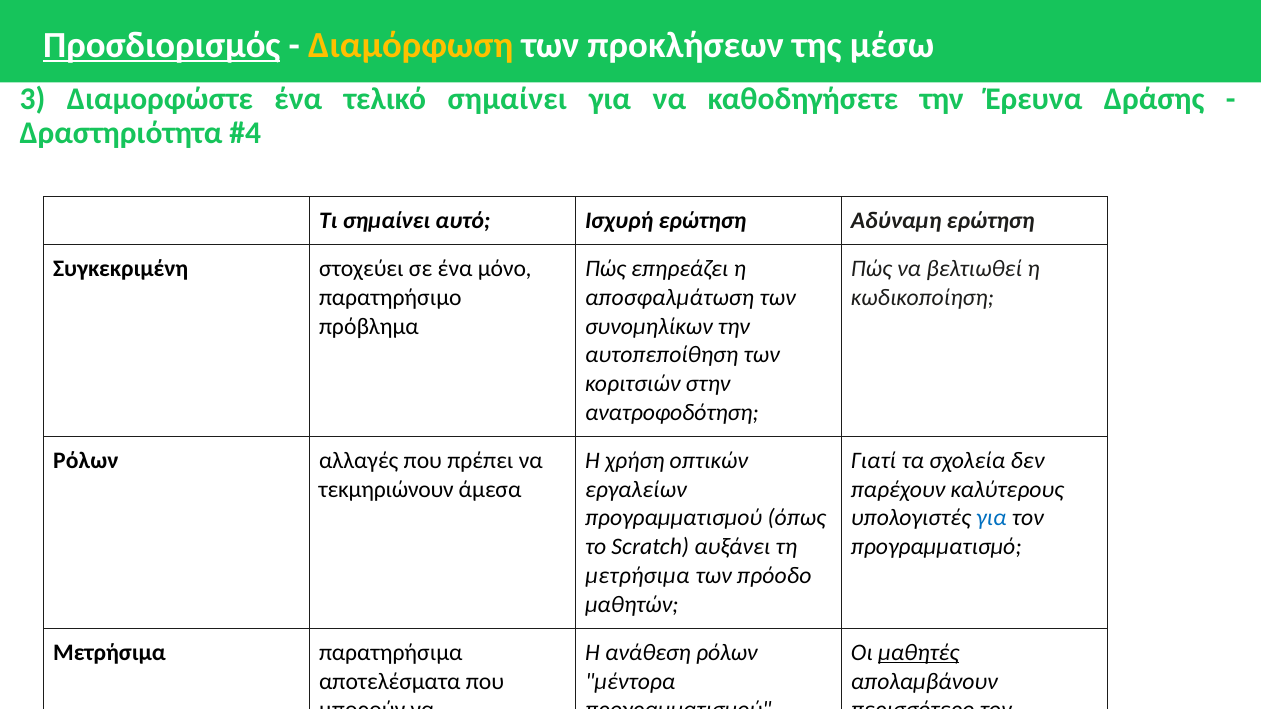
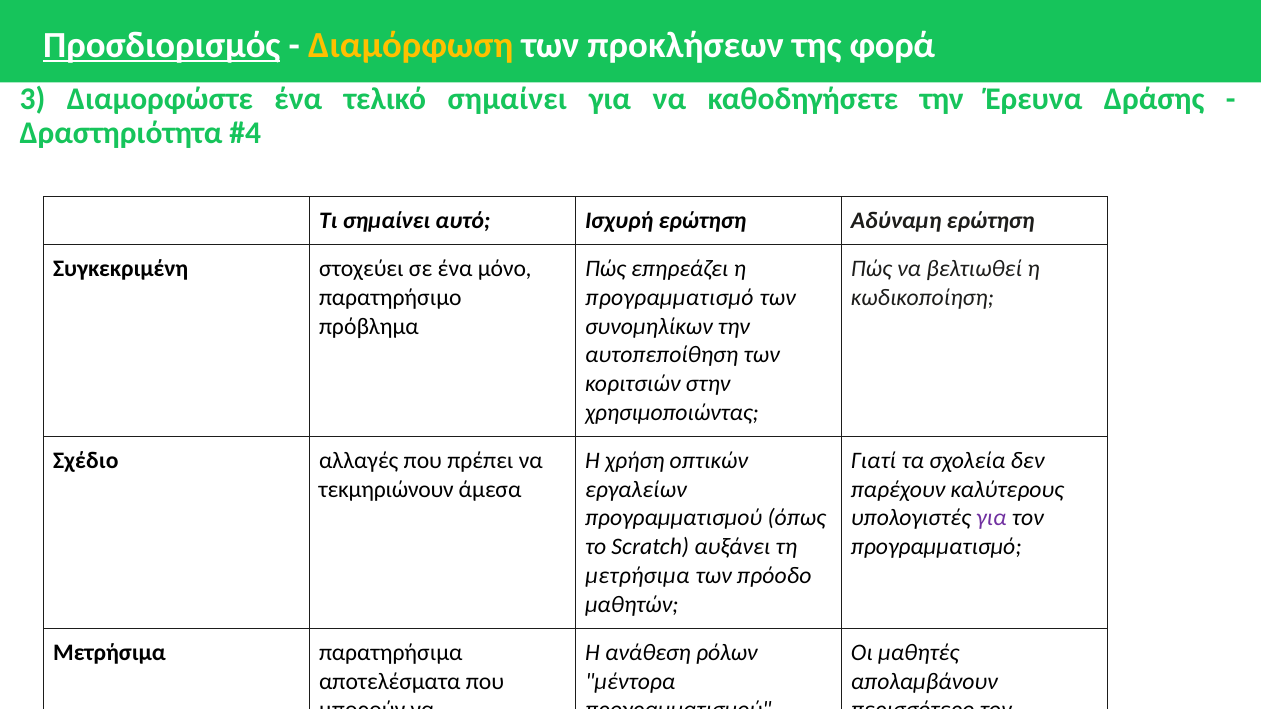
μέσω: μέσω -> φορά
αποσφαλμάτωση at (670, 298): αποσφαλμάτωση -> προγραμματισμό
ανατροφοδότηση: ανατροφοδότηση -> χρησιμοποιώντας
Ρόλων at (86, 461): Ρόλων -> Σχέδιο
για at (991, 518) colour: blue -> purple
μαθητές underline: present -> none
